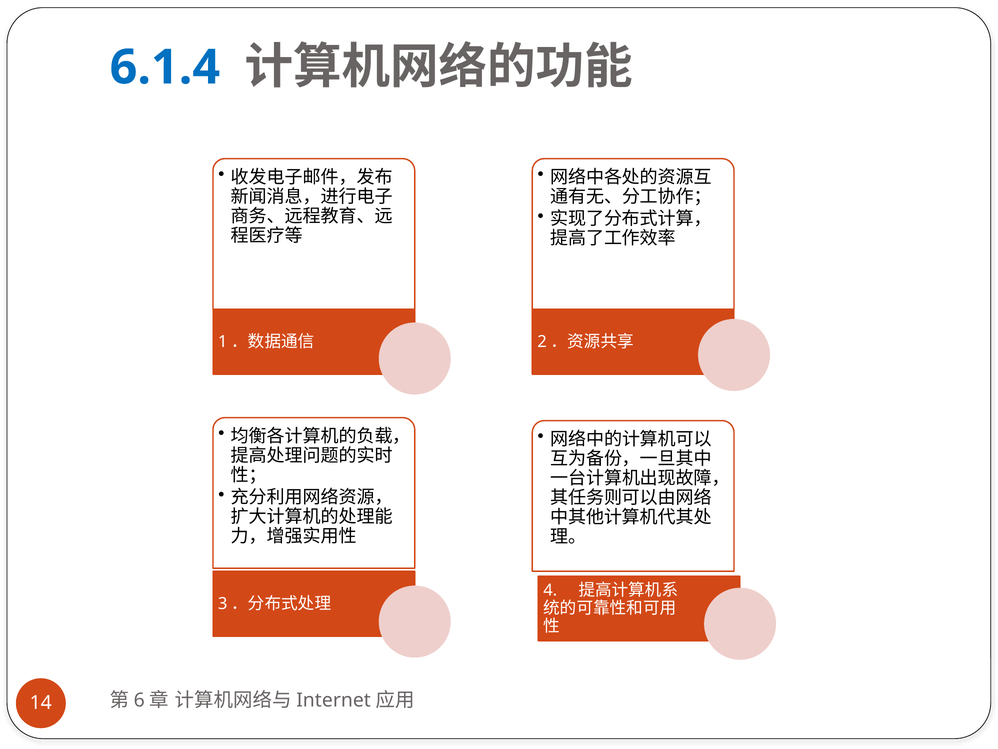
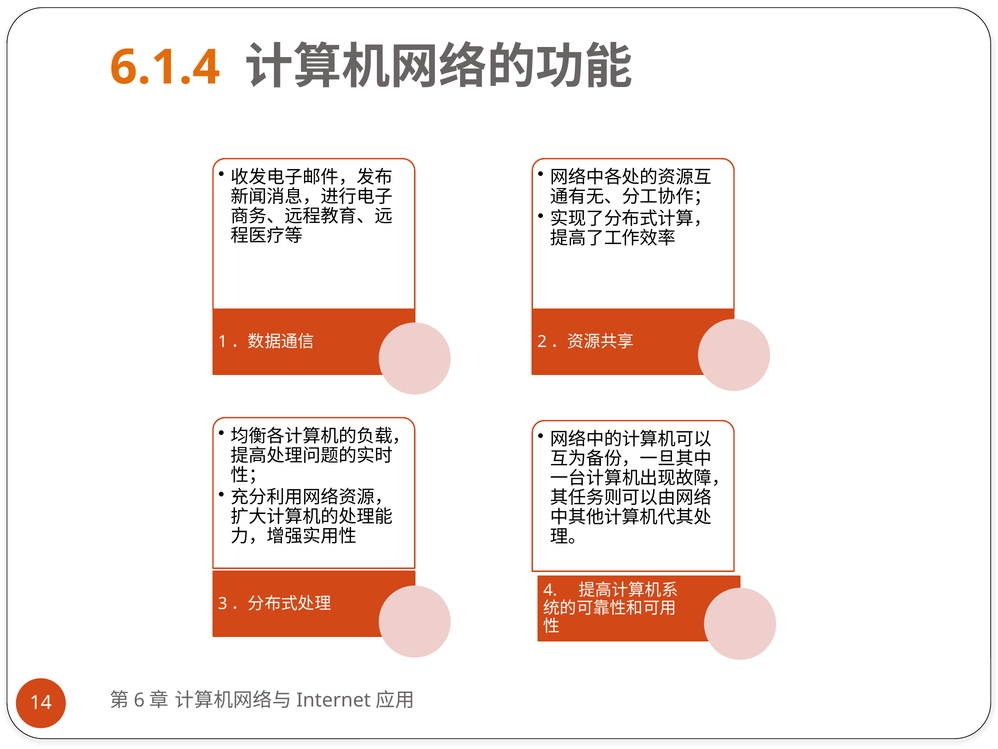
6.1.4 colour: blue -> orange
